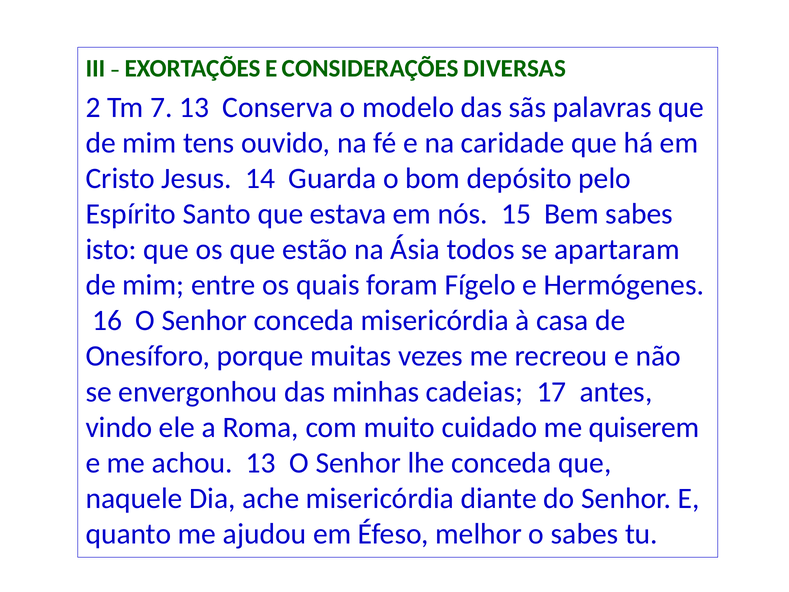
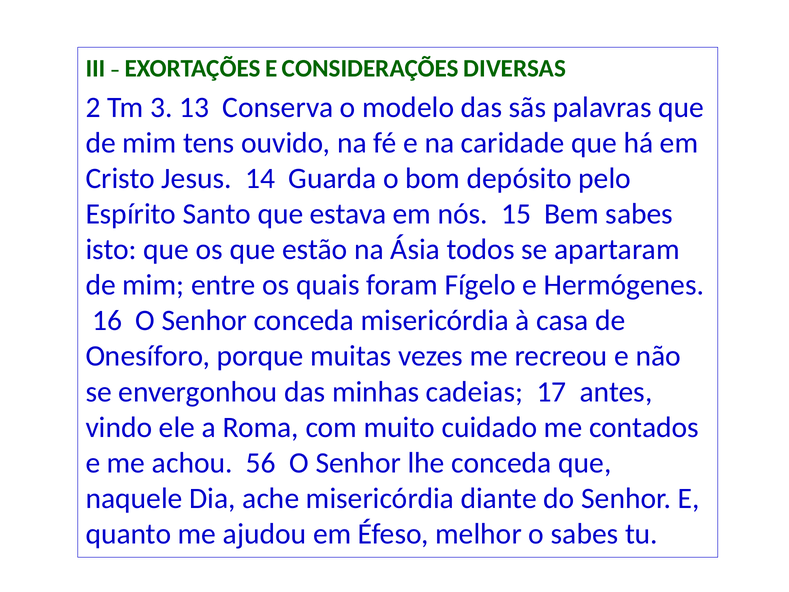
7: 7 -> 3
quiserem: quiserem -> contados
achou 13: 13 -> 56
